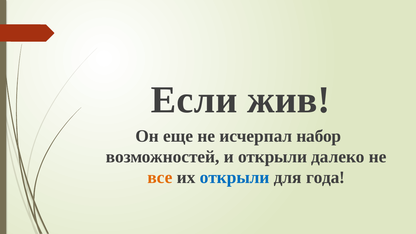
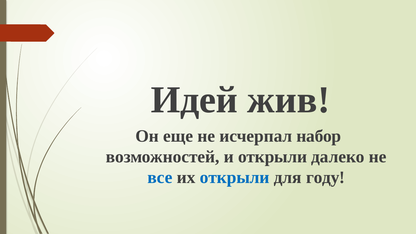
Если: Если -> Идей
все colour: orange -> blue
года: года -> году
